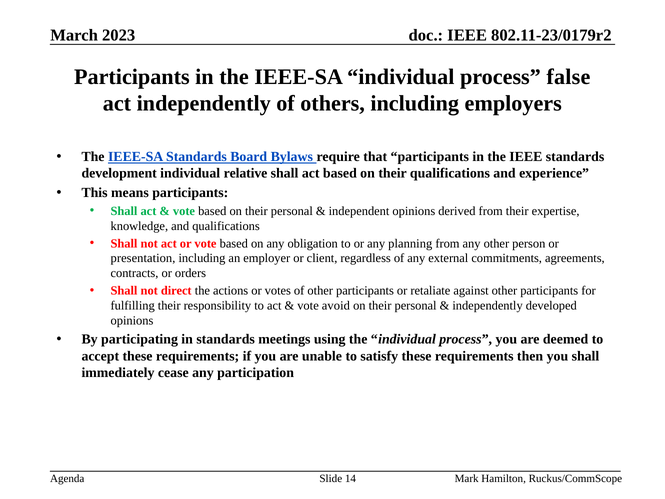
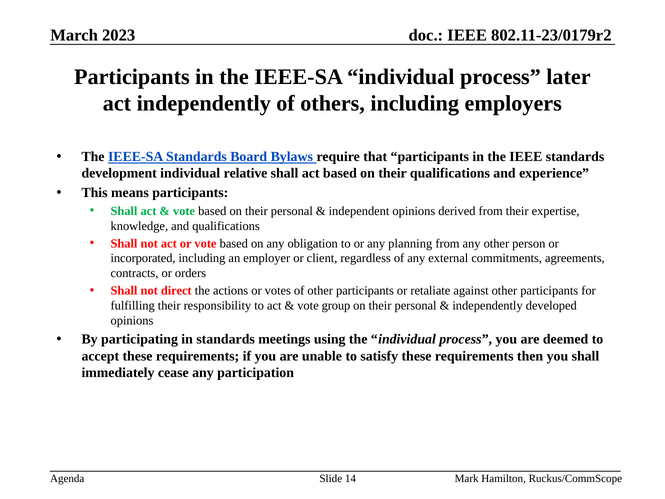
false: false -> later
presentation: presentation -> incorporated
avoid: avoid -> group
